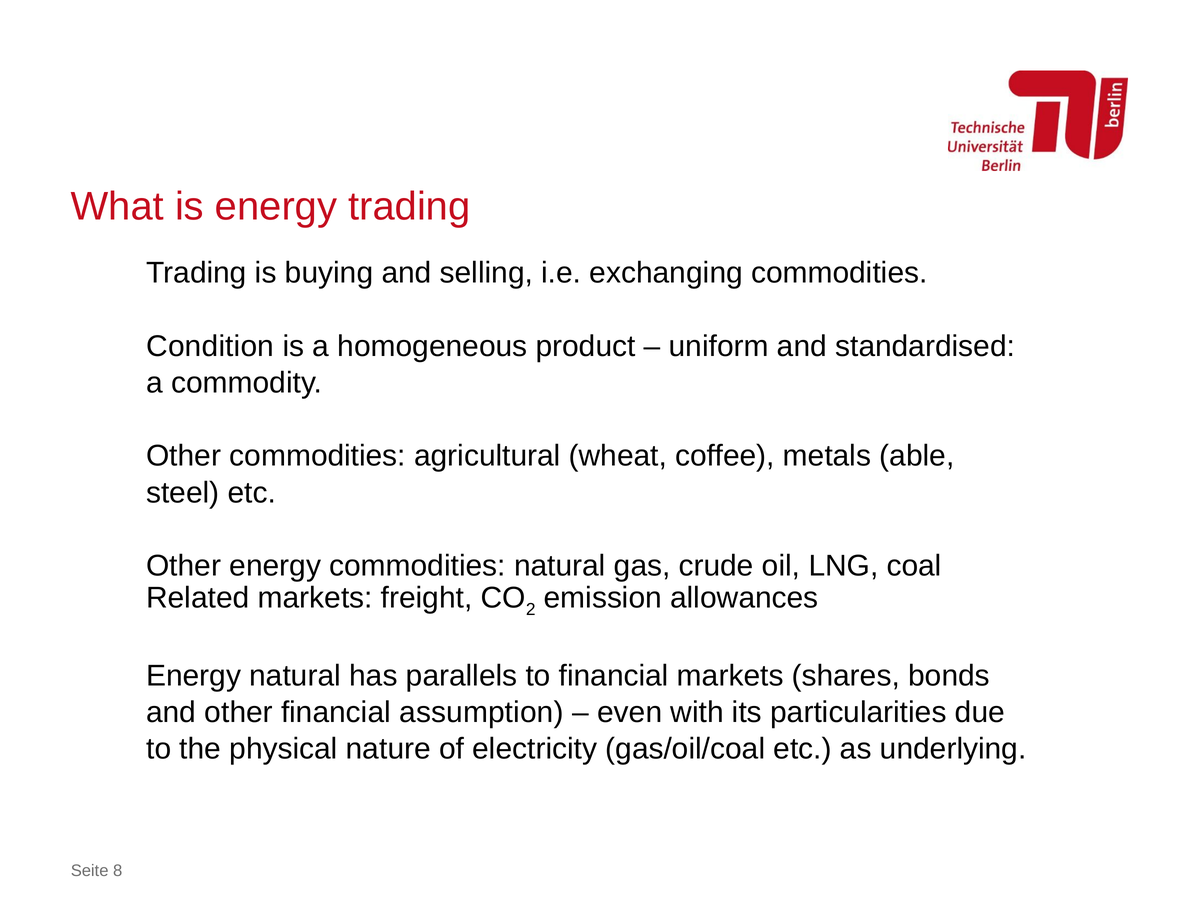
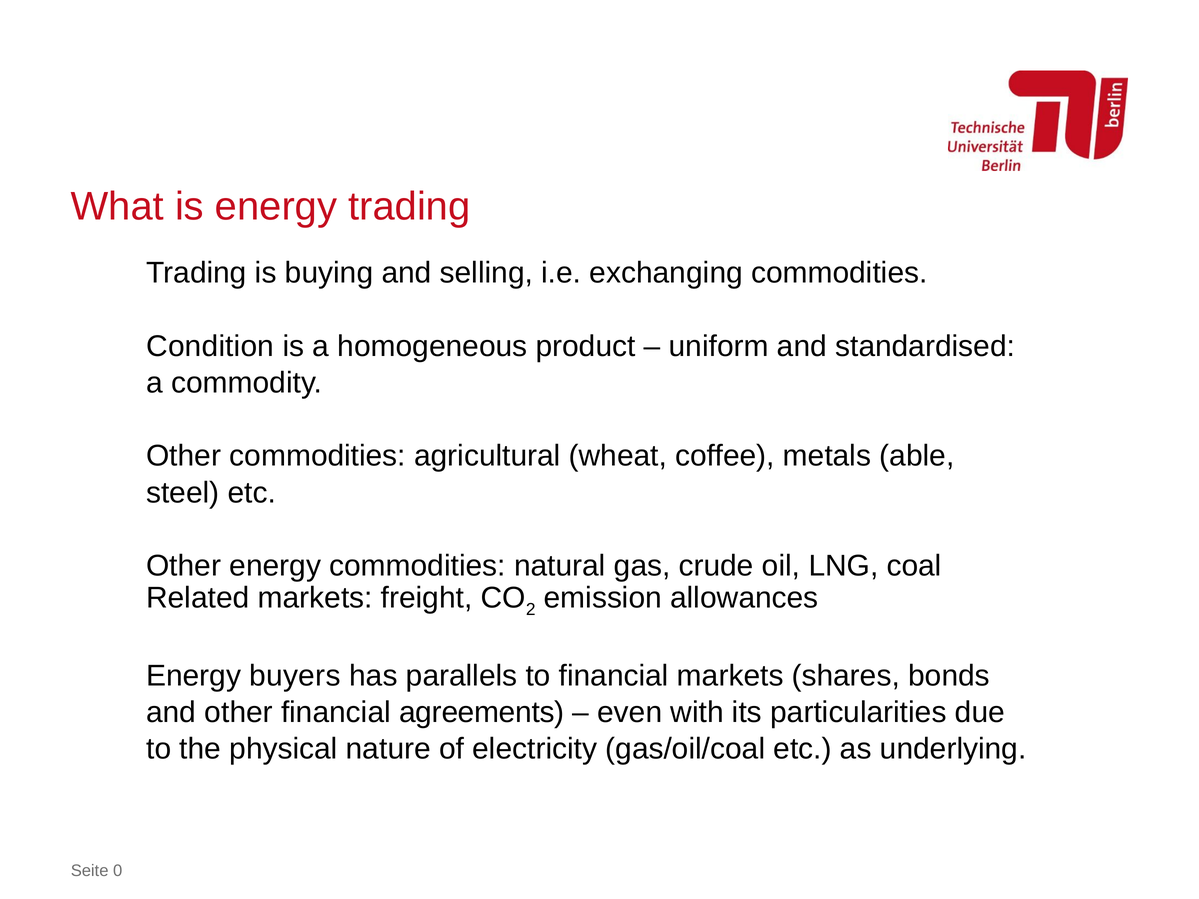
Energy natural: natural -> buyers
assumption: assumption -> agreements
8: 8 -> 0
